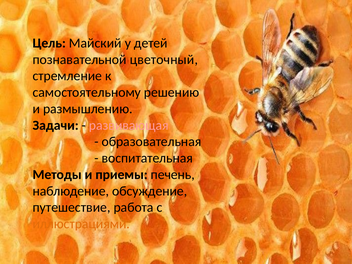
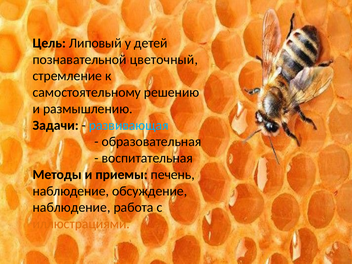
Майский: Майский -> Липовый
развивающая colour: pink -> light blue
путешествие at (71, 207): путешествие -> наблюдение
